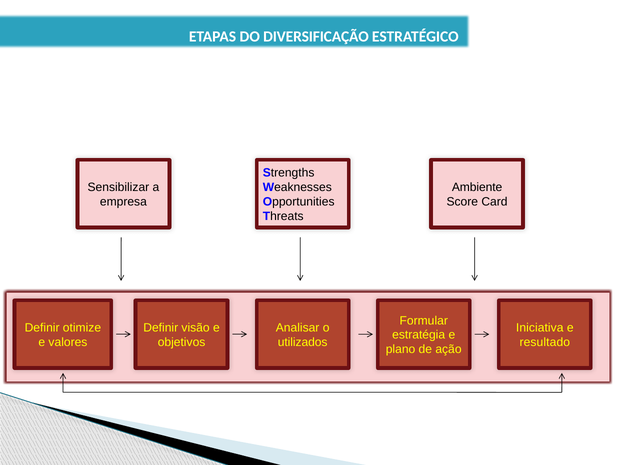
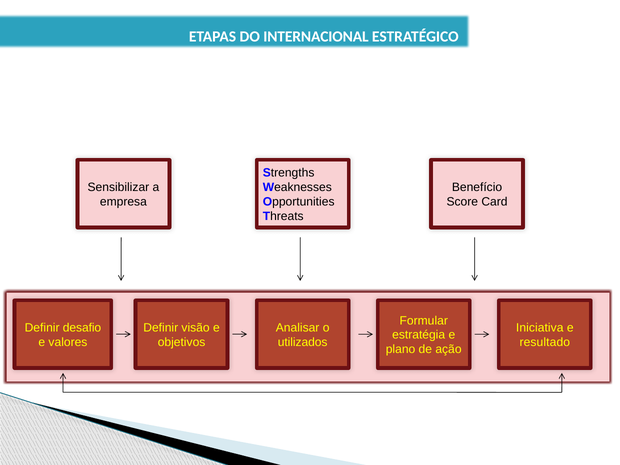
DIVERSIFICAÇÃO: DIVERSIFICAÇÃO -> INTERNACIONAL
Ambiente: Ambiente -> Benefício
otimize: otimize -> desafio
